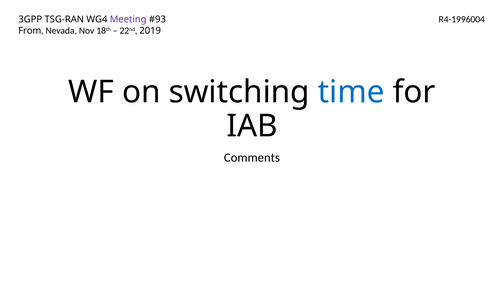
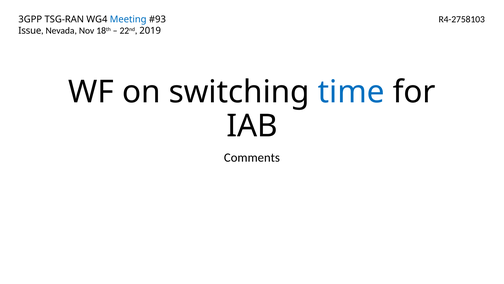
R4-1996004: R4-1996004 -> R4-2758103
Meeting colour: purple -> blue
From: From -> Issue
